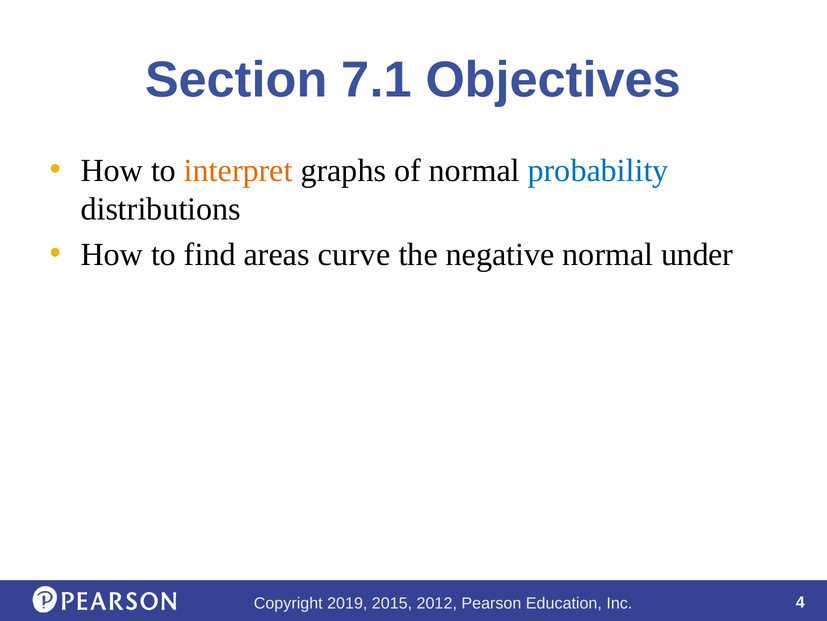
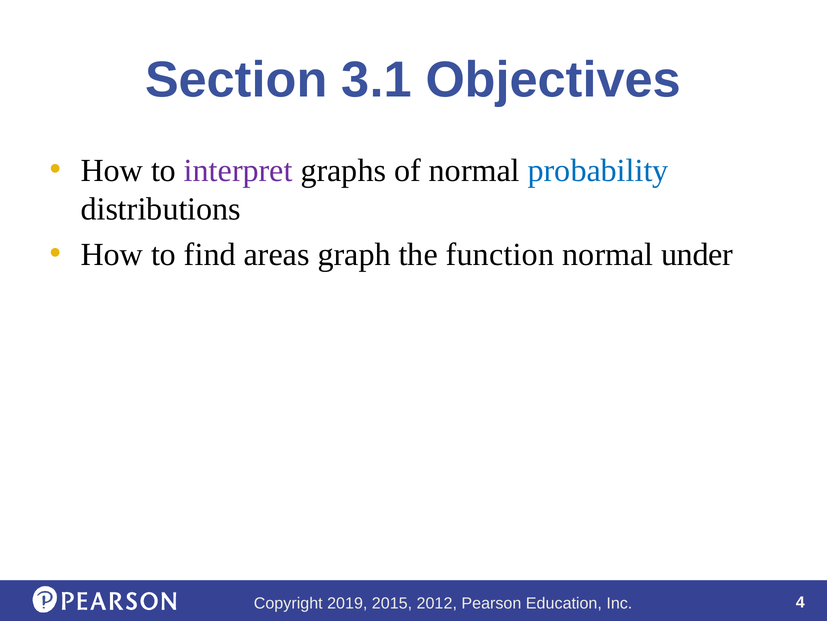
7.1: 7.1 -> 3.1
interpret colour: orange -> purple
curve: curve -> graph
negative: negative -> function
